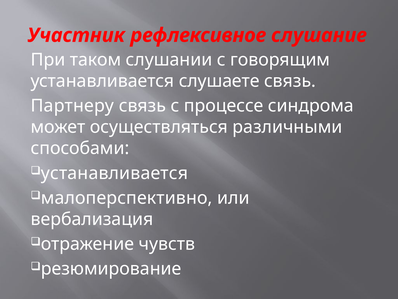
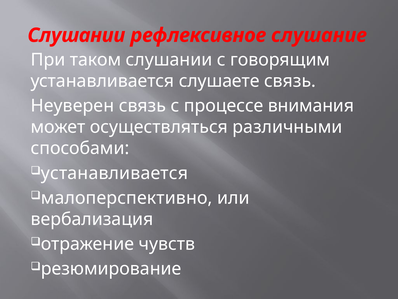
Участник at (76, 35): Участник -> Слушании
Партнеру: Партнеру -> Неуверен
синдрома: синдрома -> внимания
